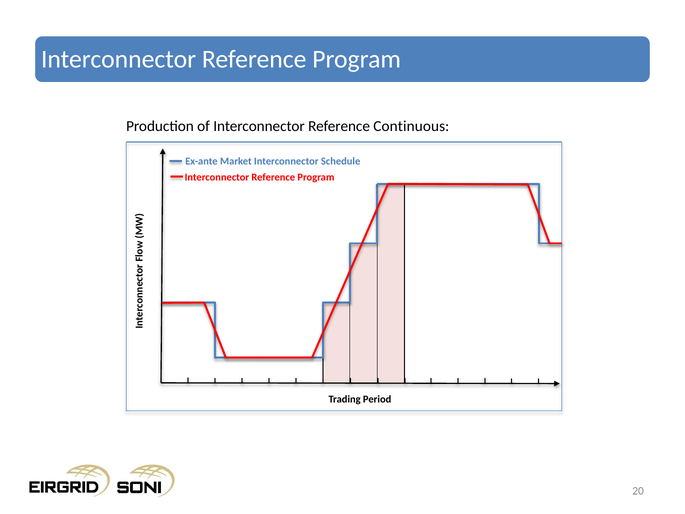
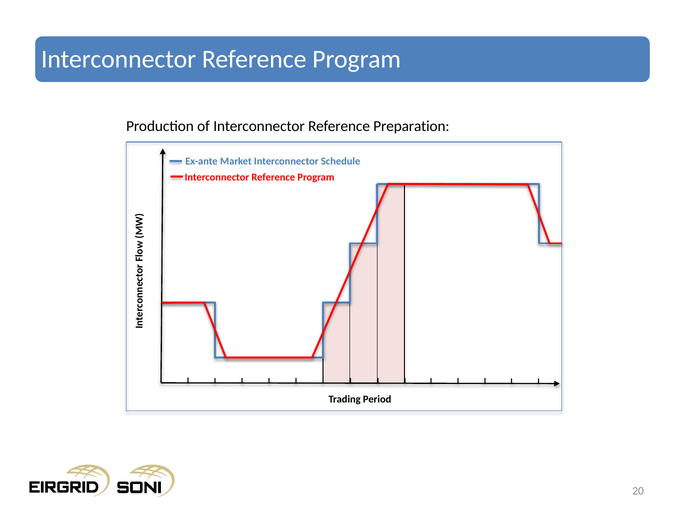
Continuous: Continuous -> Preparation
